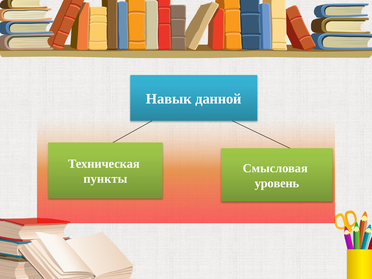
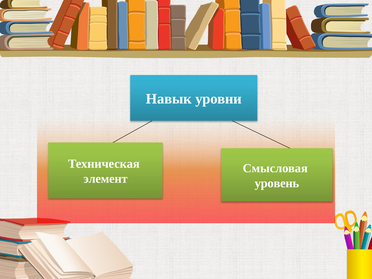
данной: данной -> уровни
пункты: пункты -> элемент
